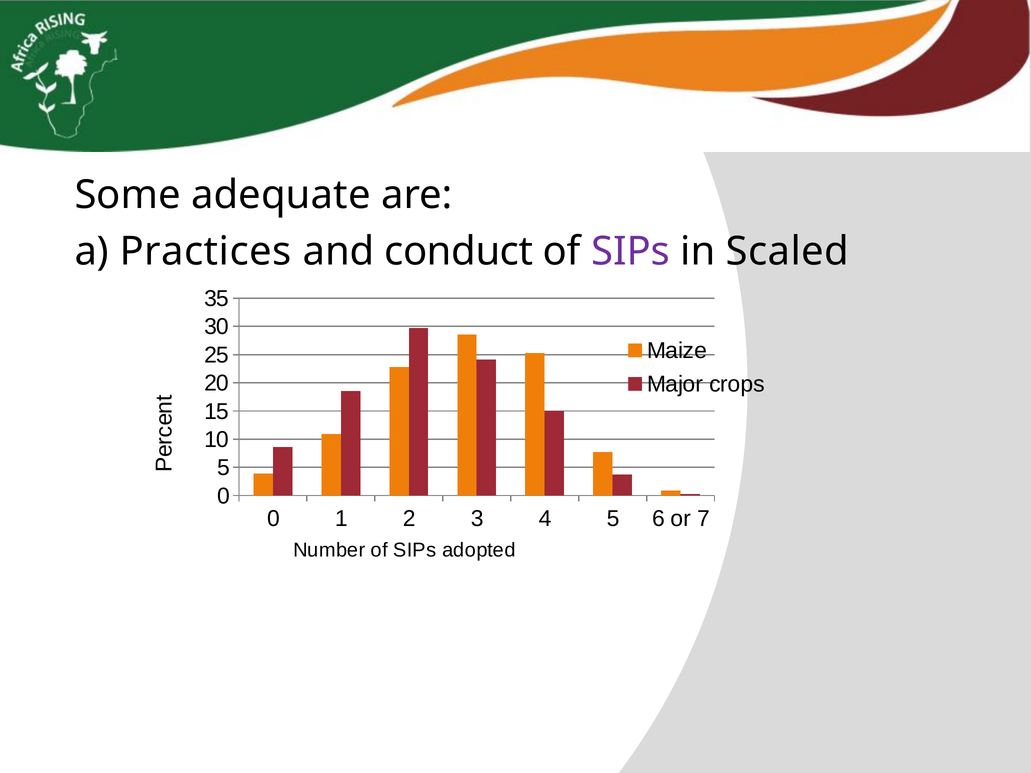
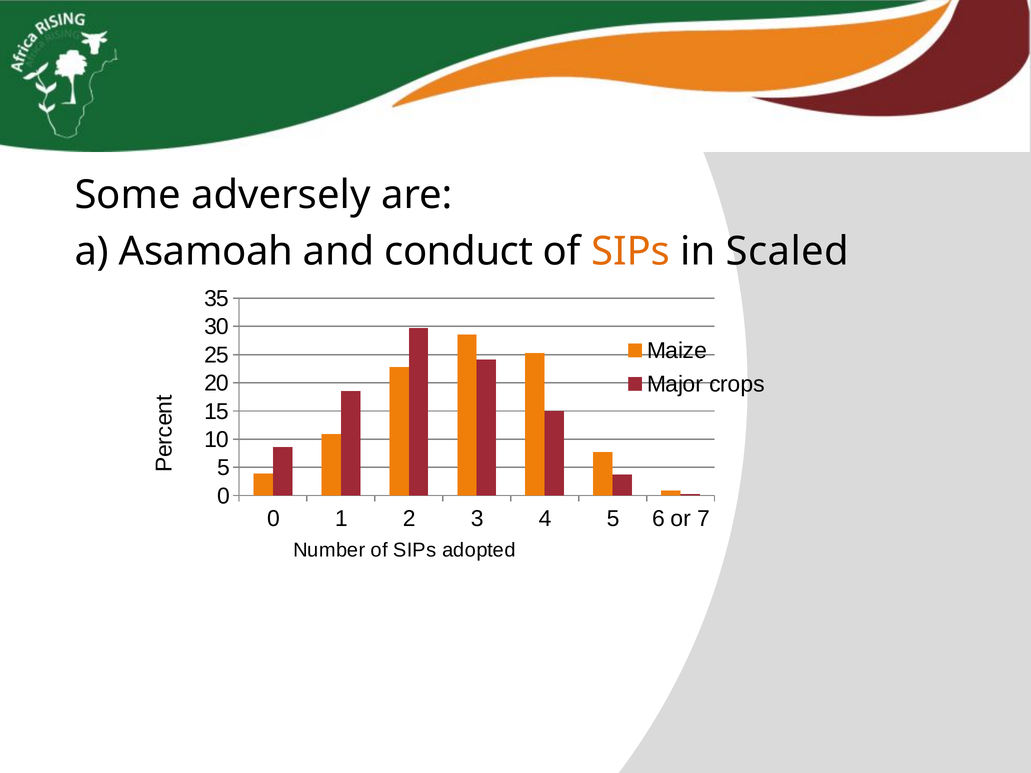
adequate: adequate -> adversely
Practices: Practices -> Asamoah
SIPs at (631, 251) colour: purple -> orange
